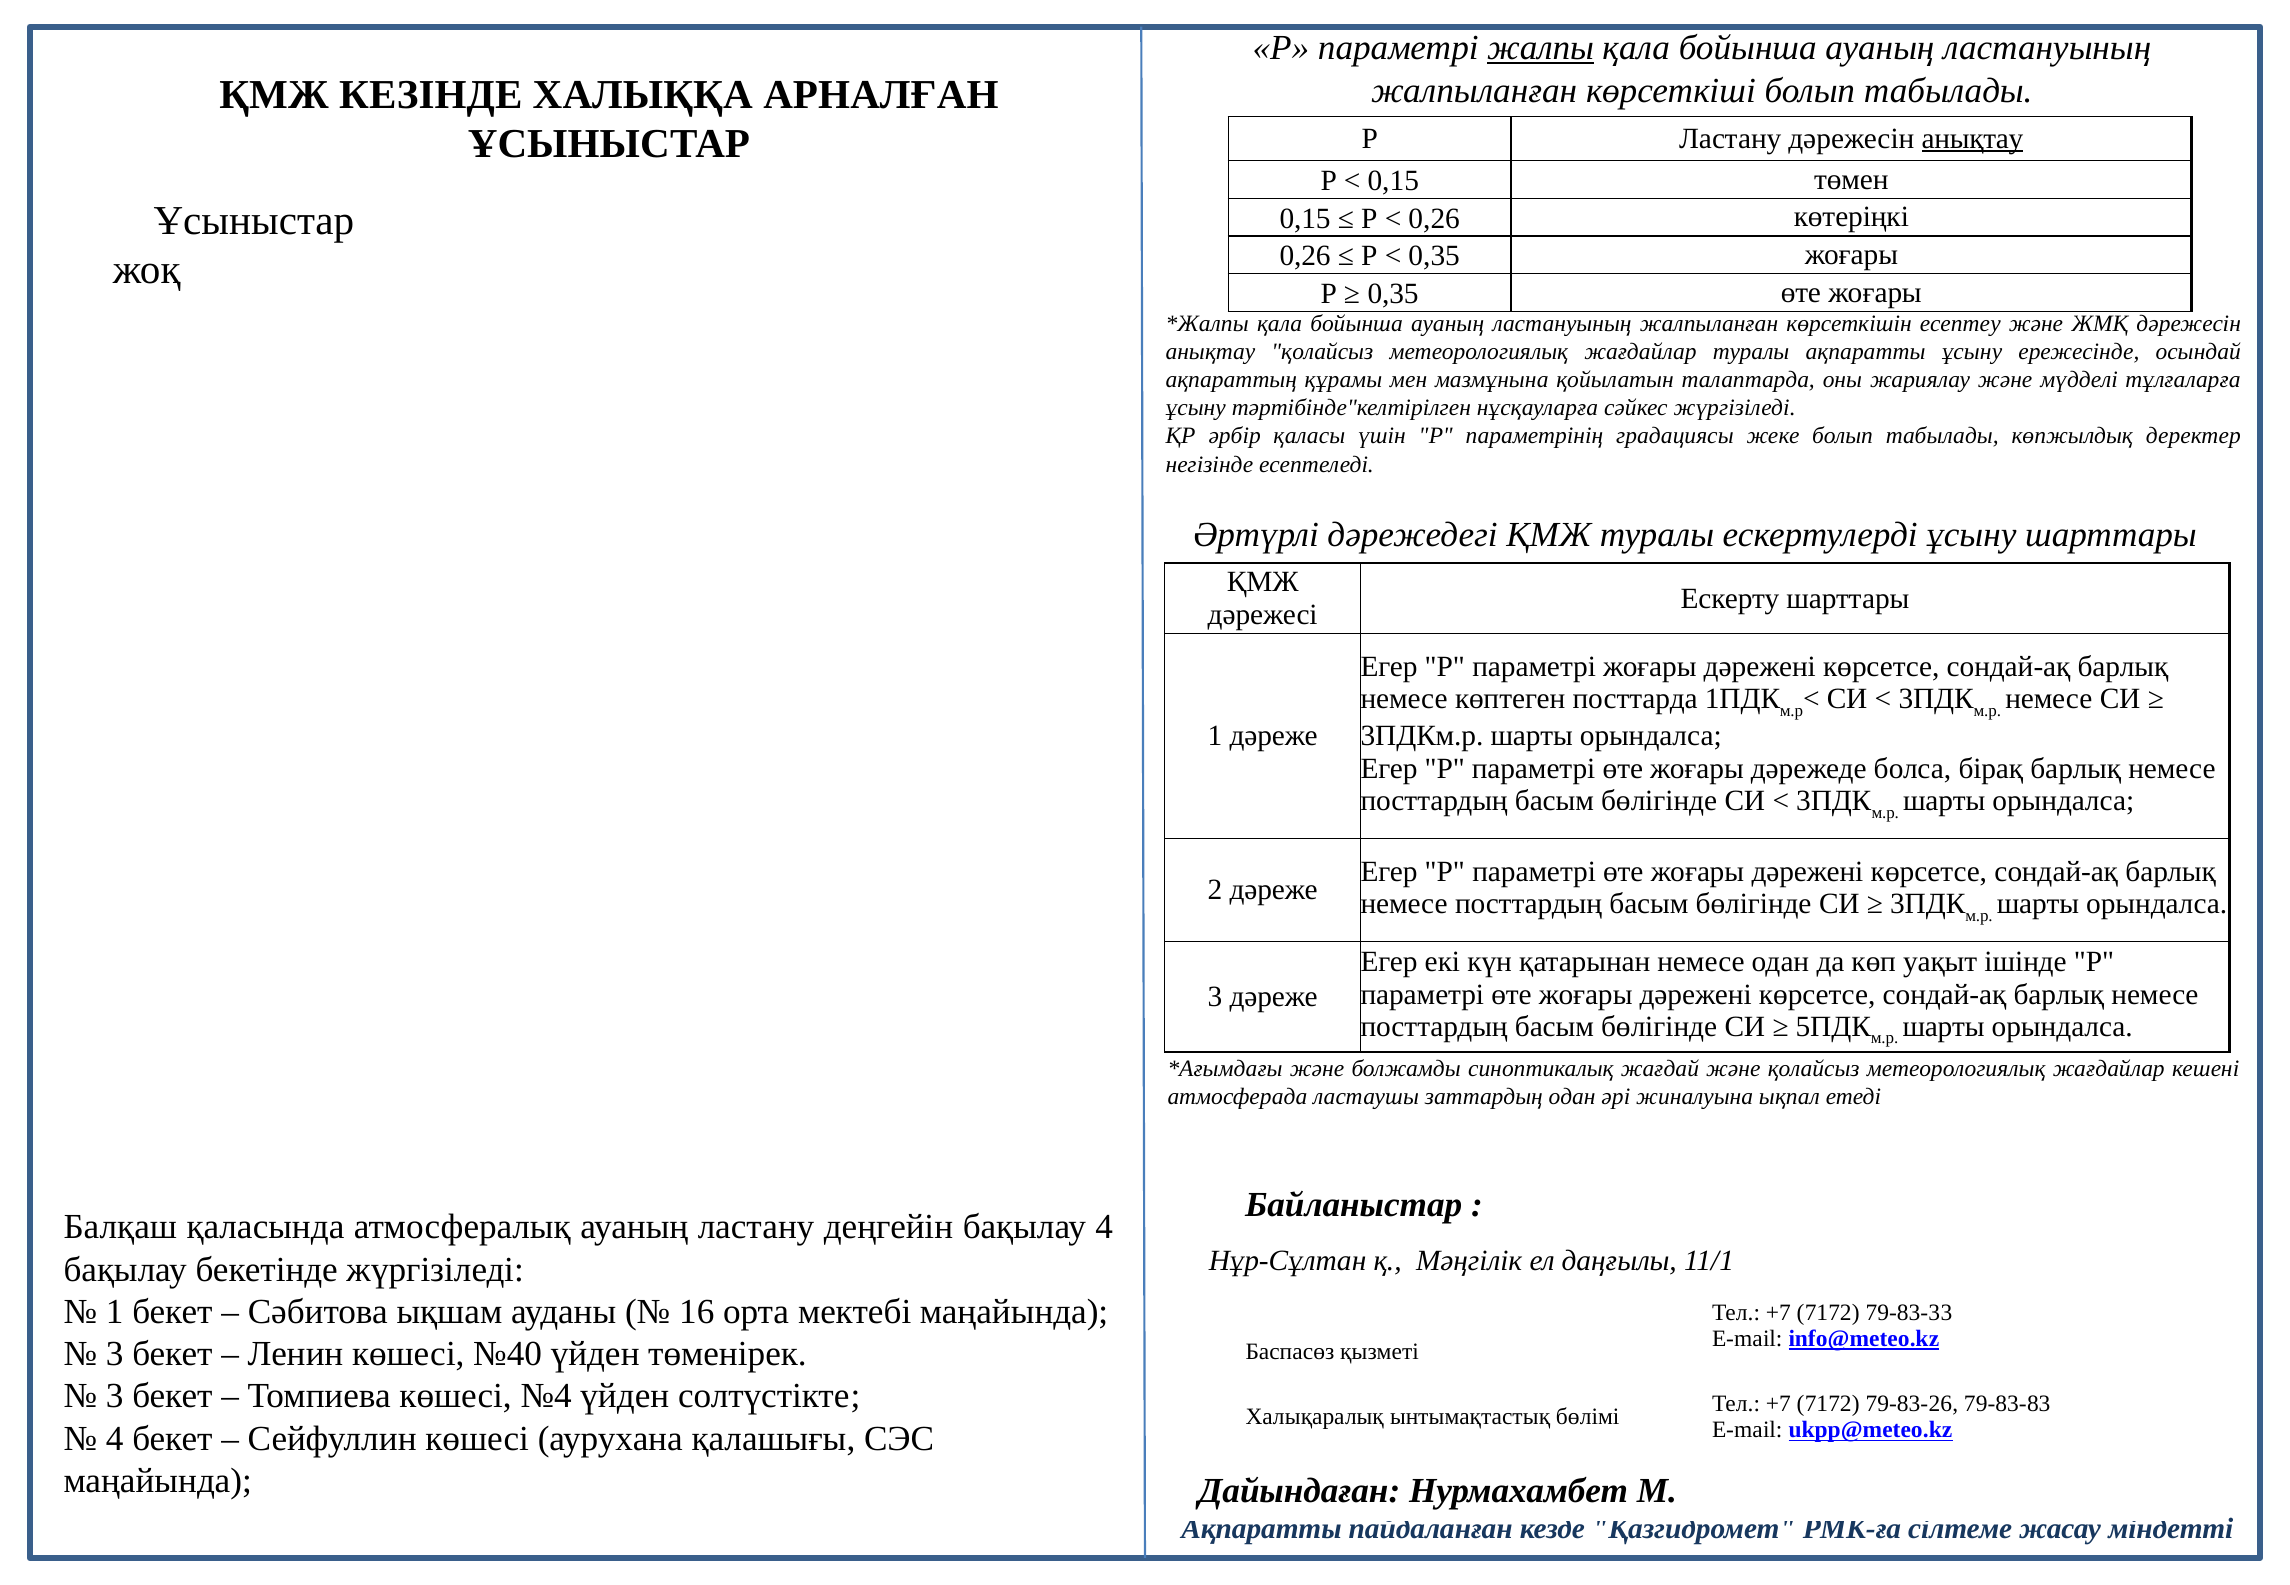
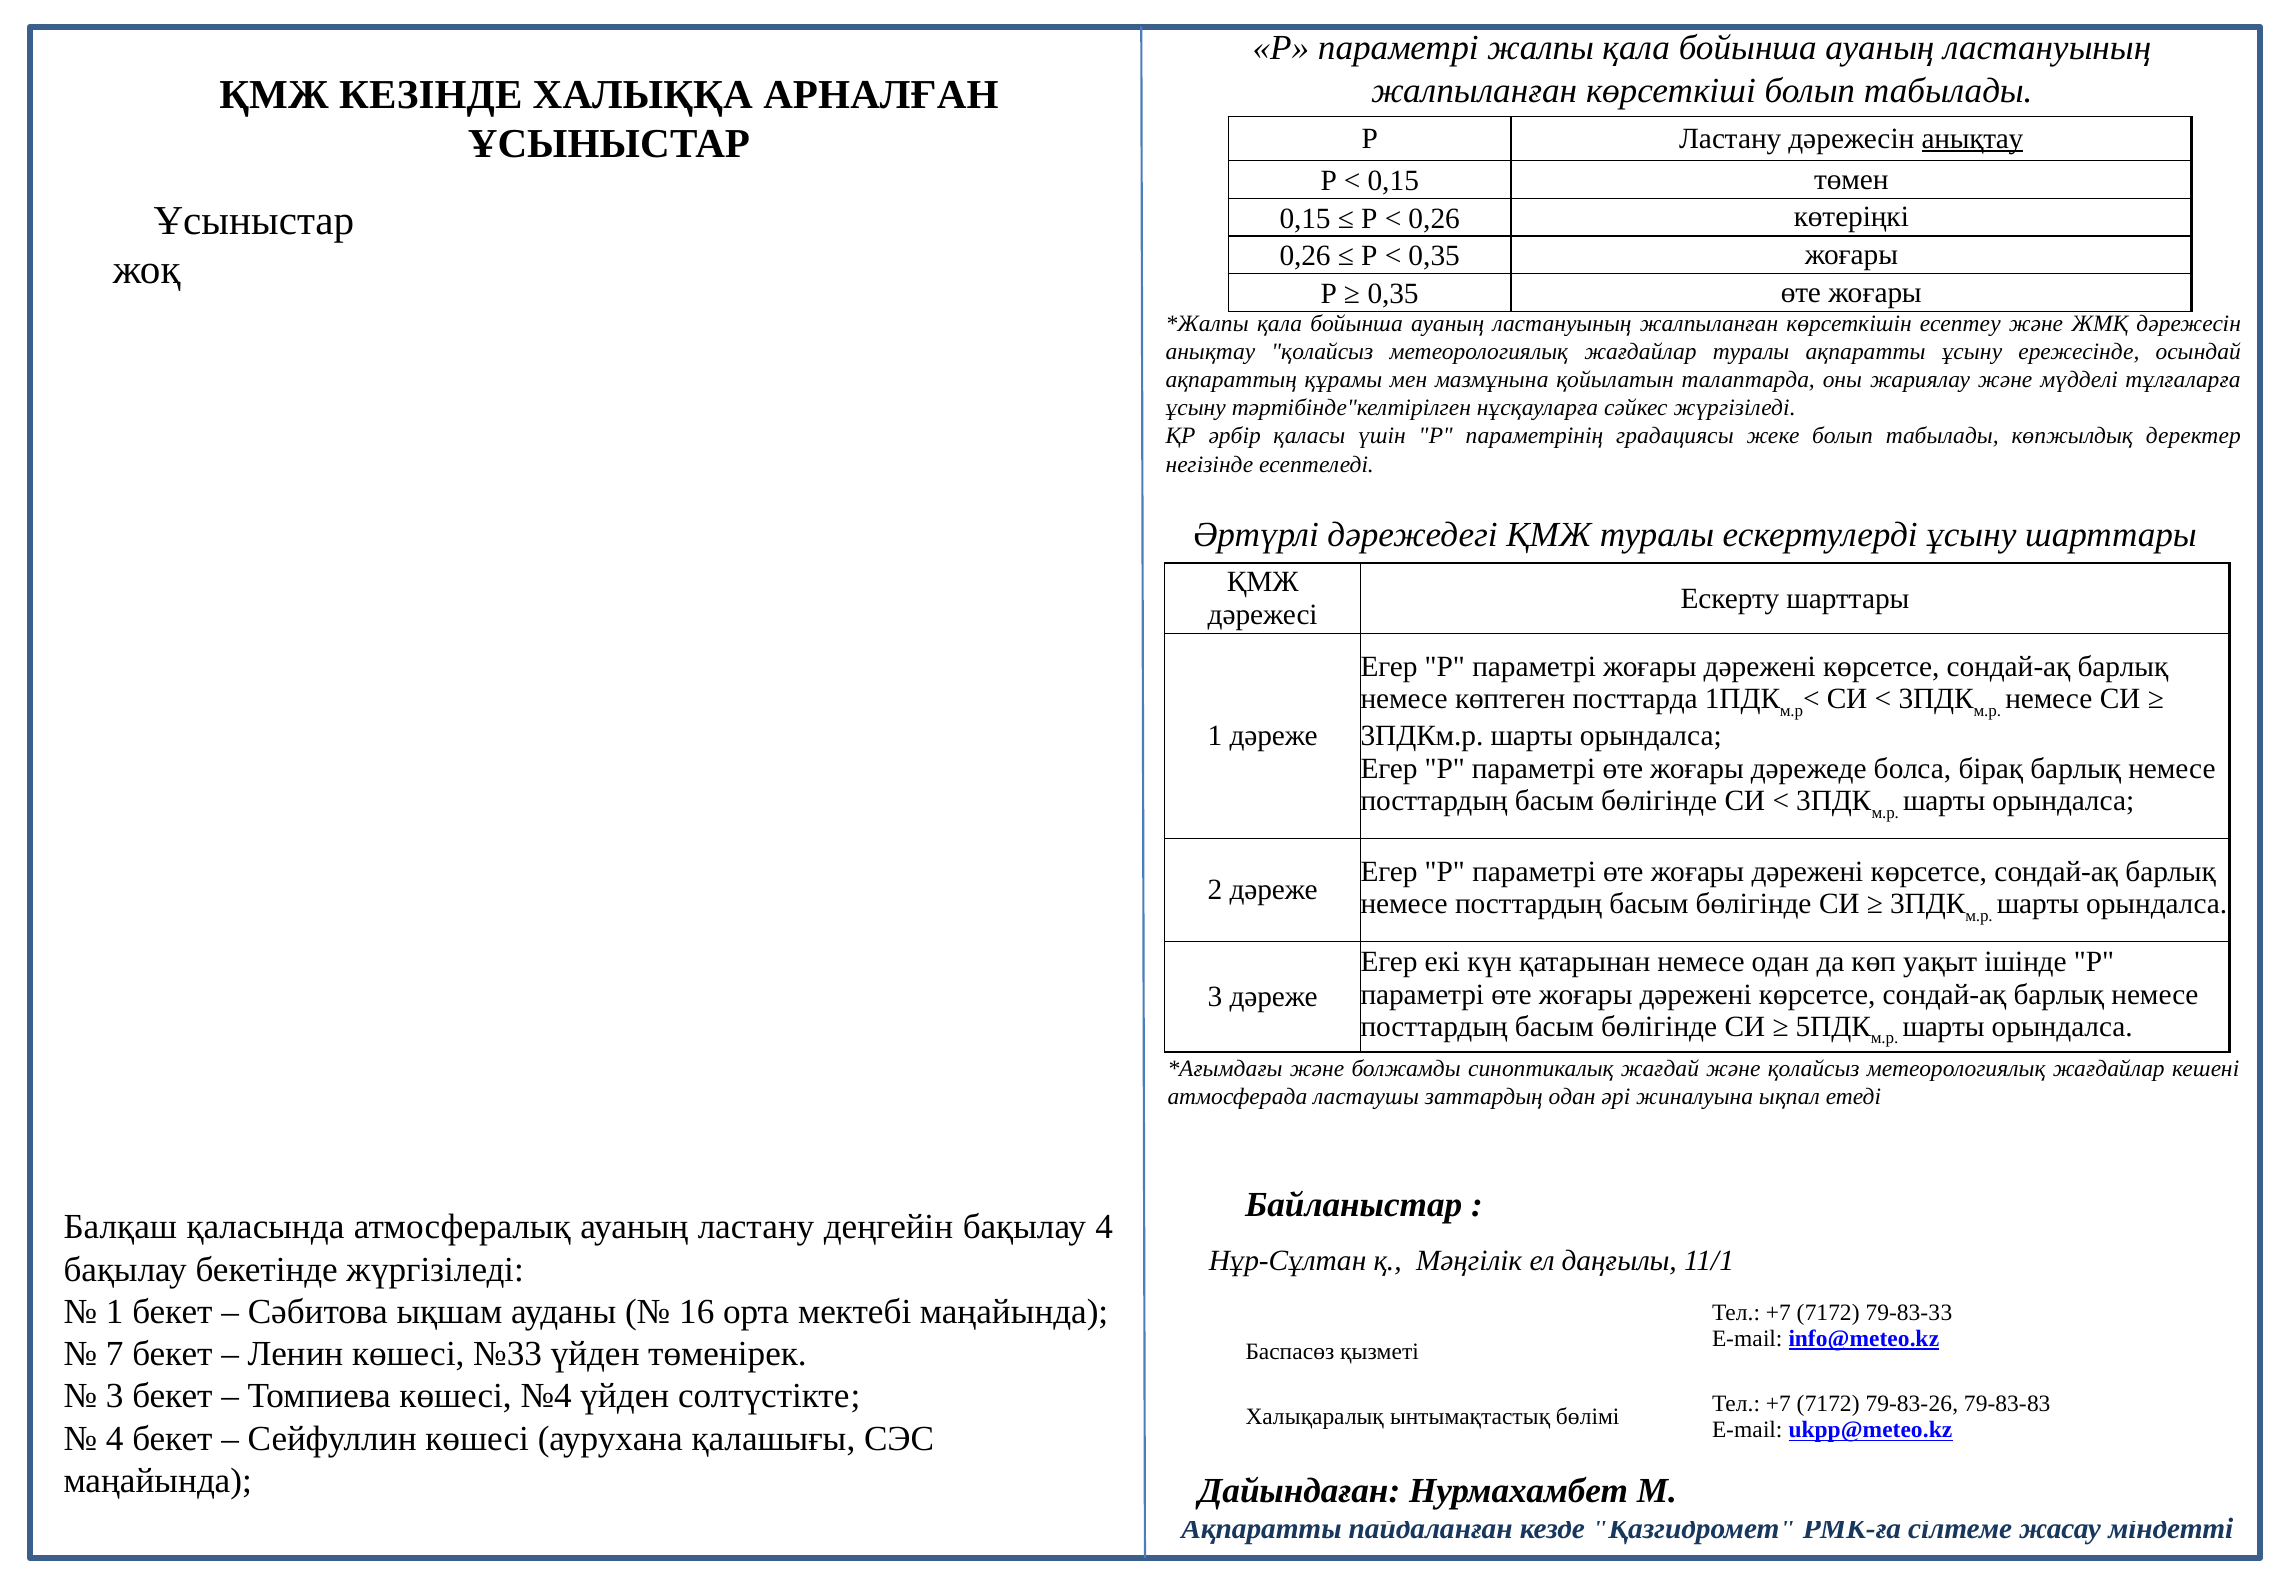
жалпы underline: present -> none
3 at (115, 1354): 3 -> 7
№40: №40 -> №33
